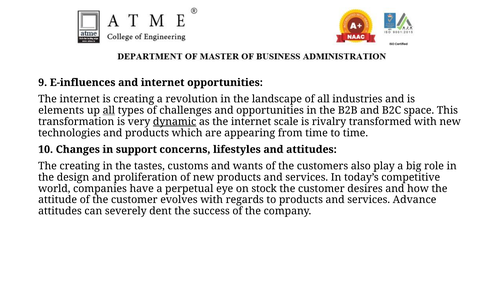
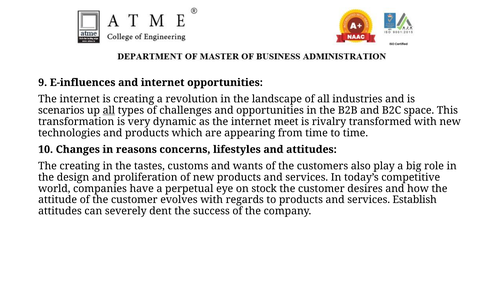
elements: elements -> scenarios
dynamic underline: present -> none
scale: scale -> meet
support: support -> reasons
Advance: Advance -> Establish
